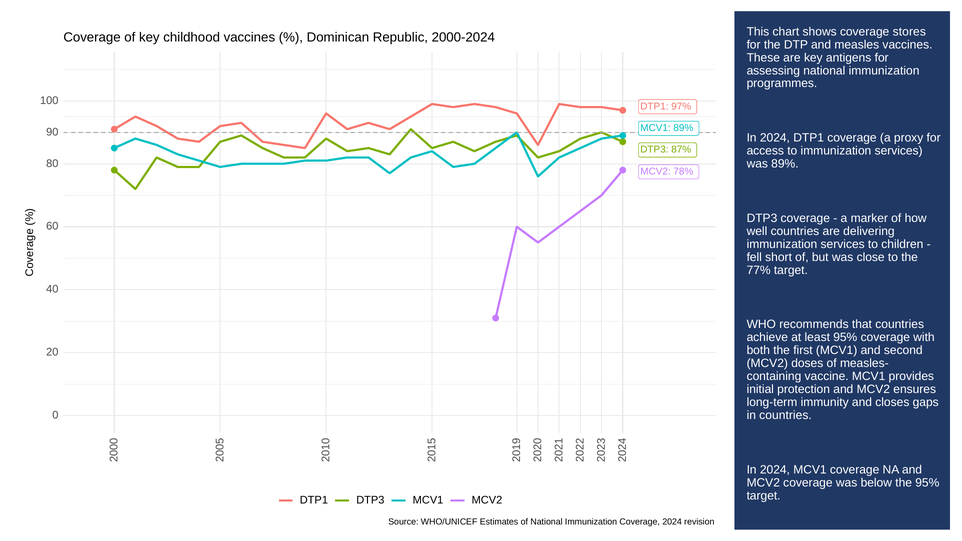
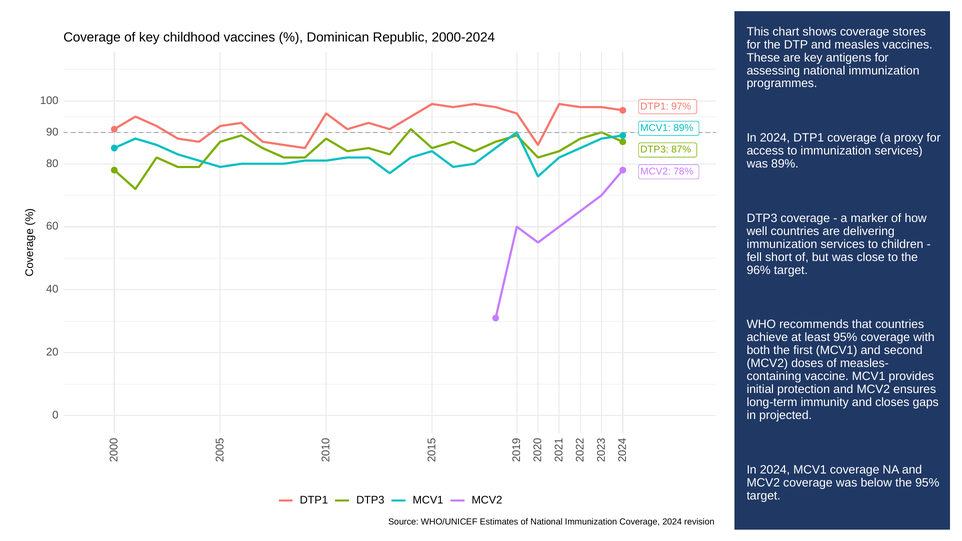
77%: 77% -> 96%
in countries: countries -> projected
